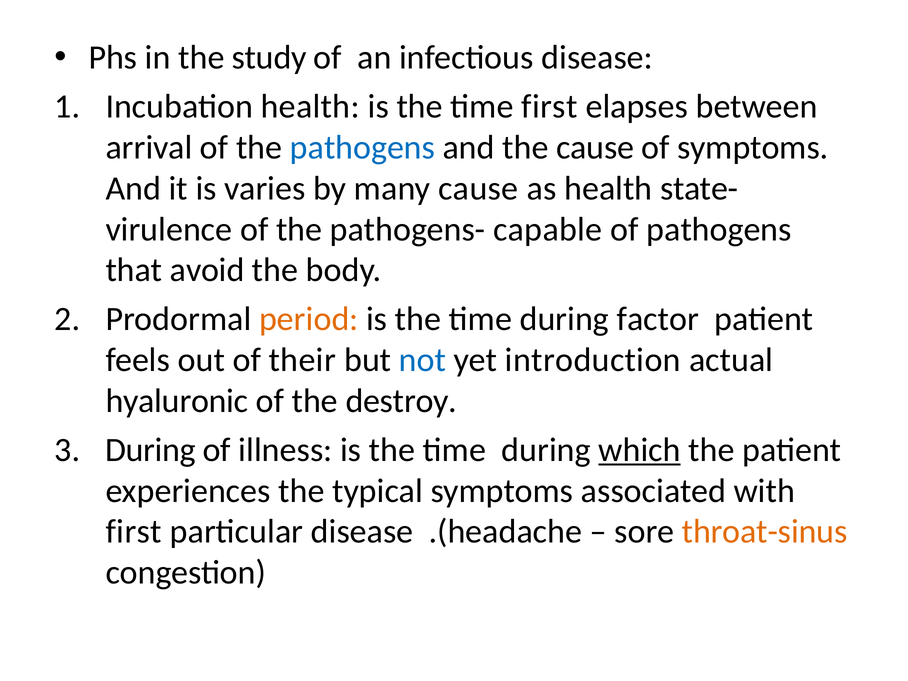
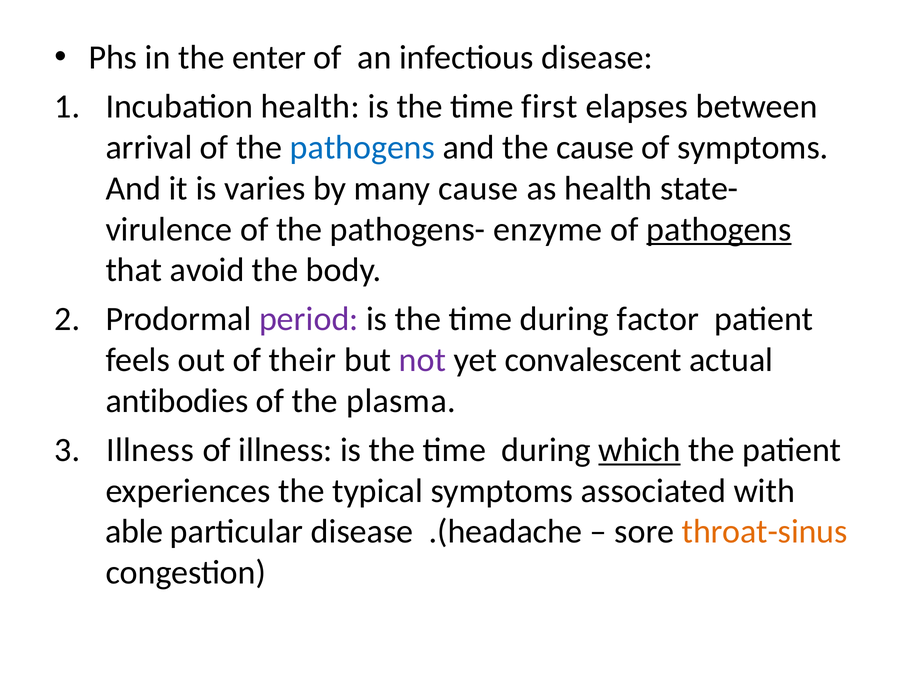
study: study -> enter
capable: capable -> enzyme
pathogens at (719, 229) underline: none -> present
period colour: orange -> purple
not colour: blue -> purple
introduction: introduction -> convalescent
hyaluronic: hyaluronic -> antibodies
destroy: destroy -> plasma
During at (150, 450): During -> Illness
first at (134, 532): first -> able
